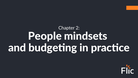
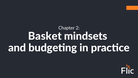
People: People -> Basket
